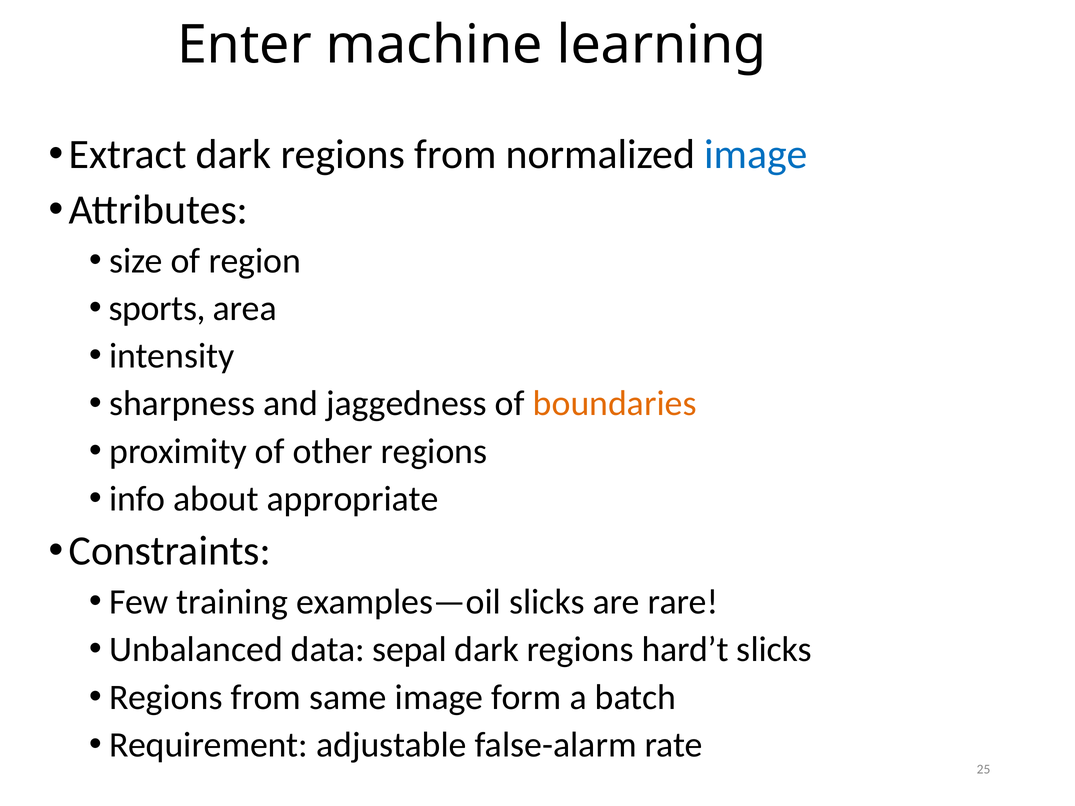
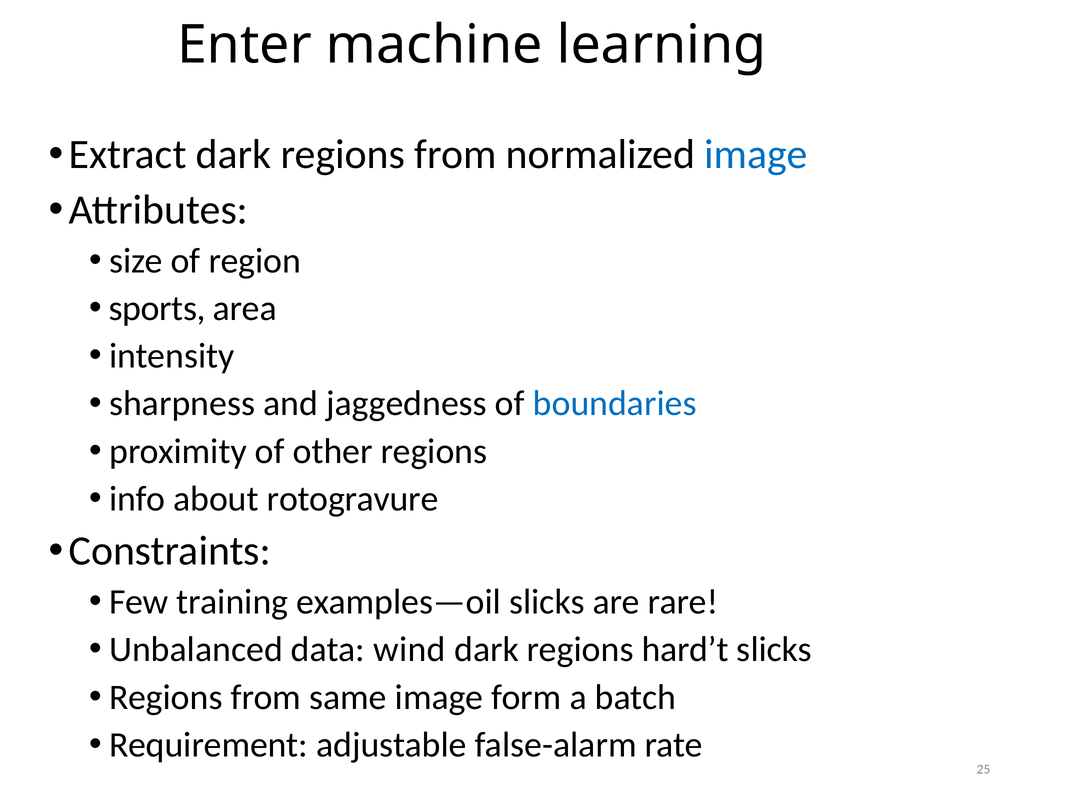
boundaries colour: orange -> blue
appropriate: appropriate -> rotogravure
sepal: sepal -> wind
